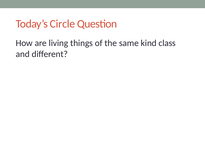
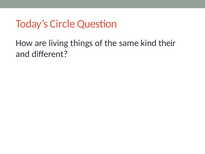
class: class -> their
